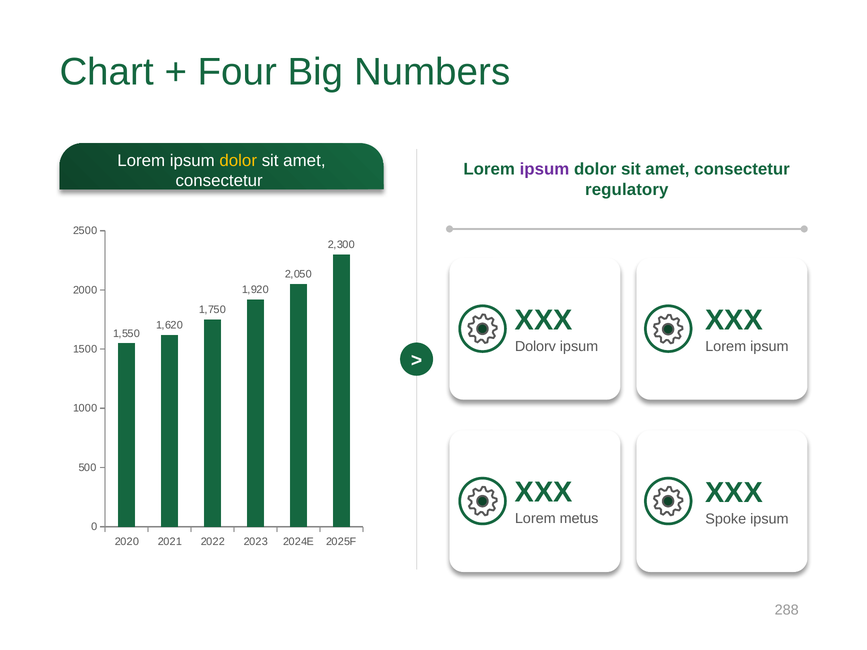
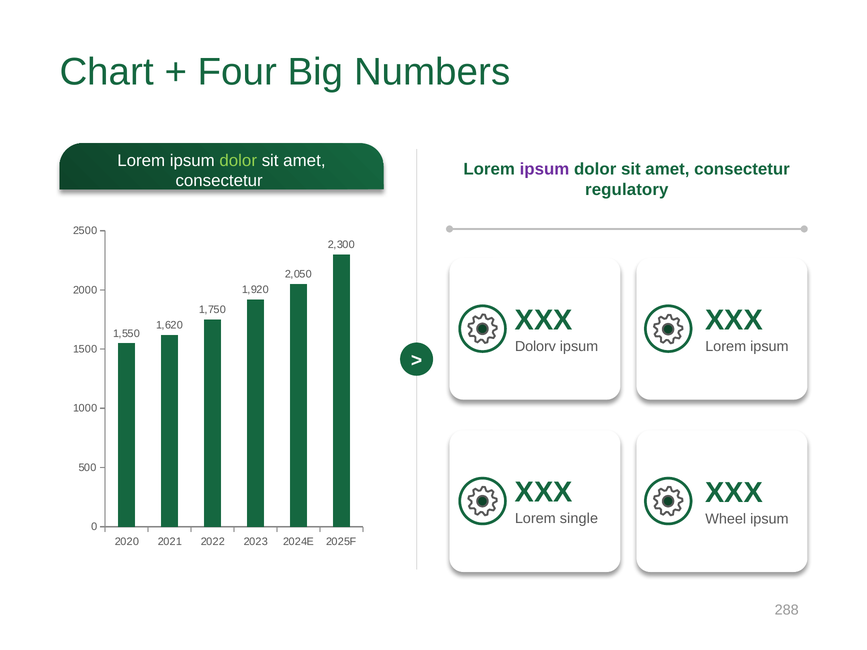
dolor at (238, 161) colour: yellow -> light green
metus: metus -> single
Spoke: Spoke -> Wheel
